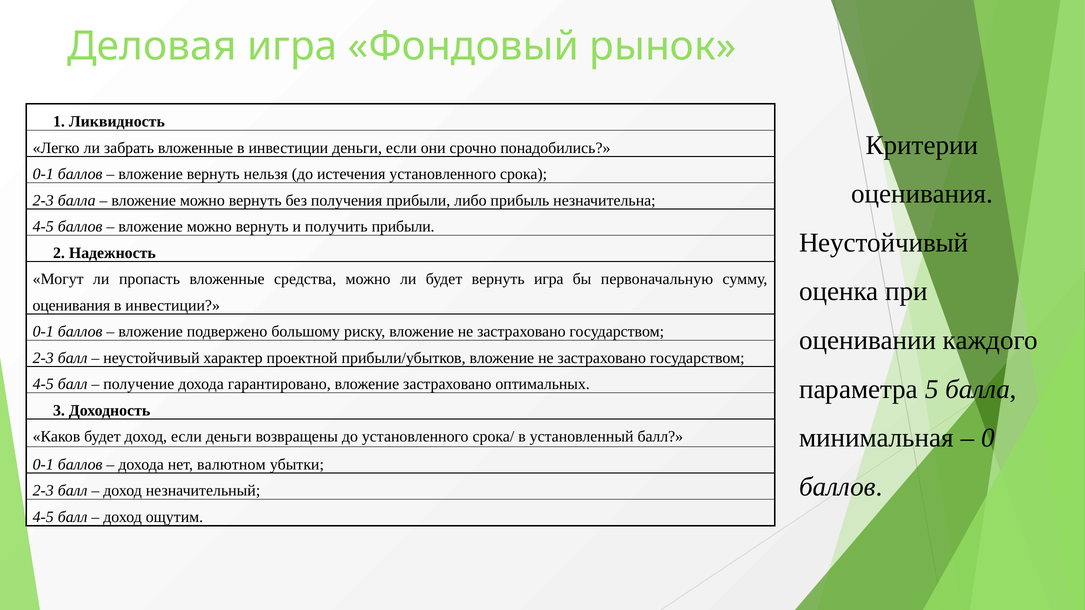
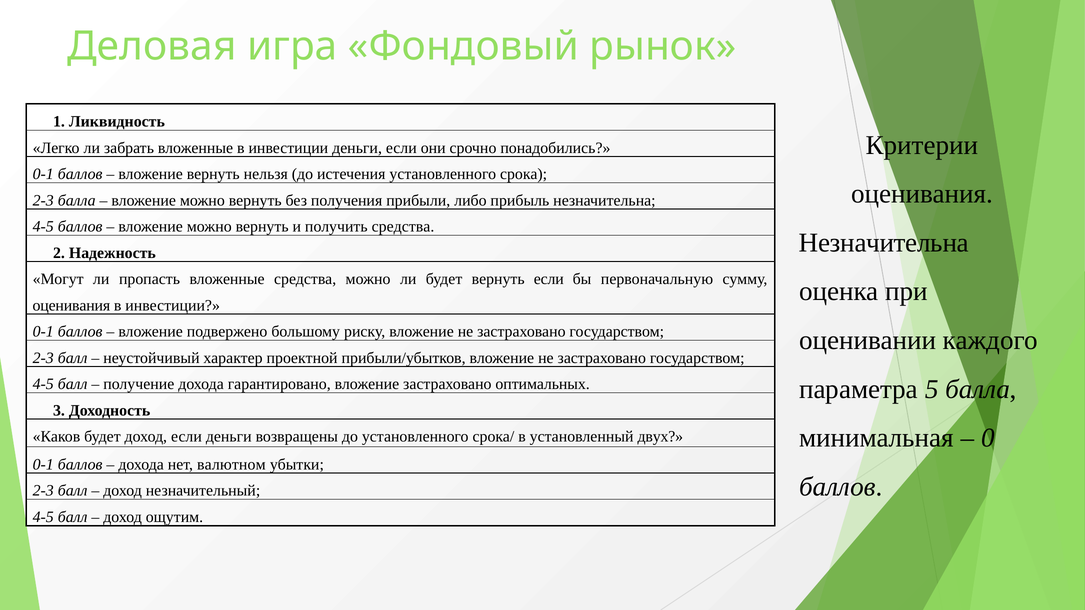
получить прибыли: прибыли -> средства
Неустойчивый at (884, 243): Неустойчивый -> Незначительна
вернуть игра: игра -> если
установленный балл: балл -> двух
